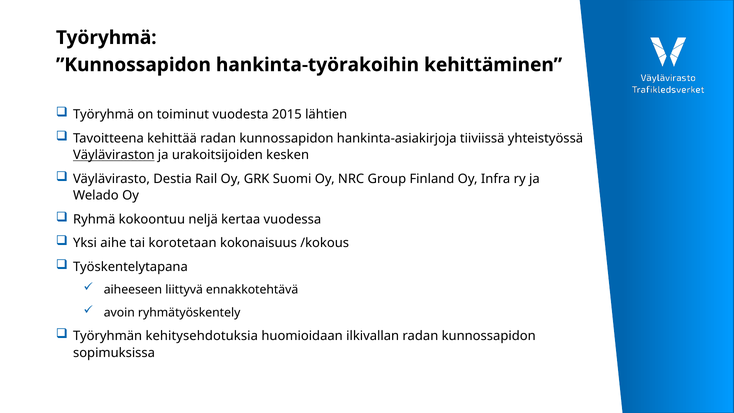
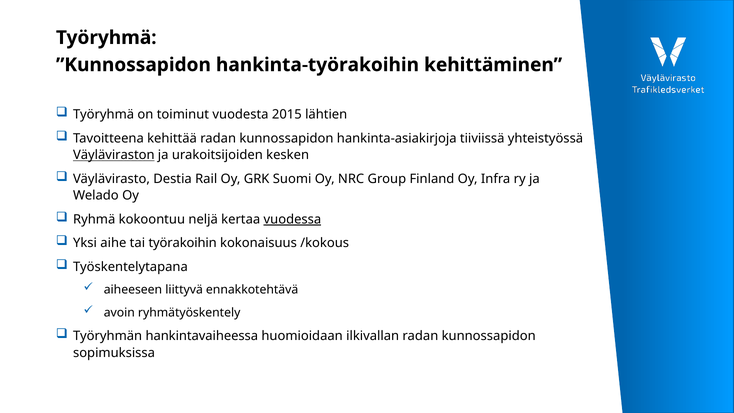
vuodessa underline: none -> present
korotetaan: korotetaan -> työrakoihin
kehitysehdotuksia: kehitysehdotuksia -> hankintavaiheessa
